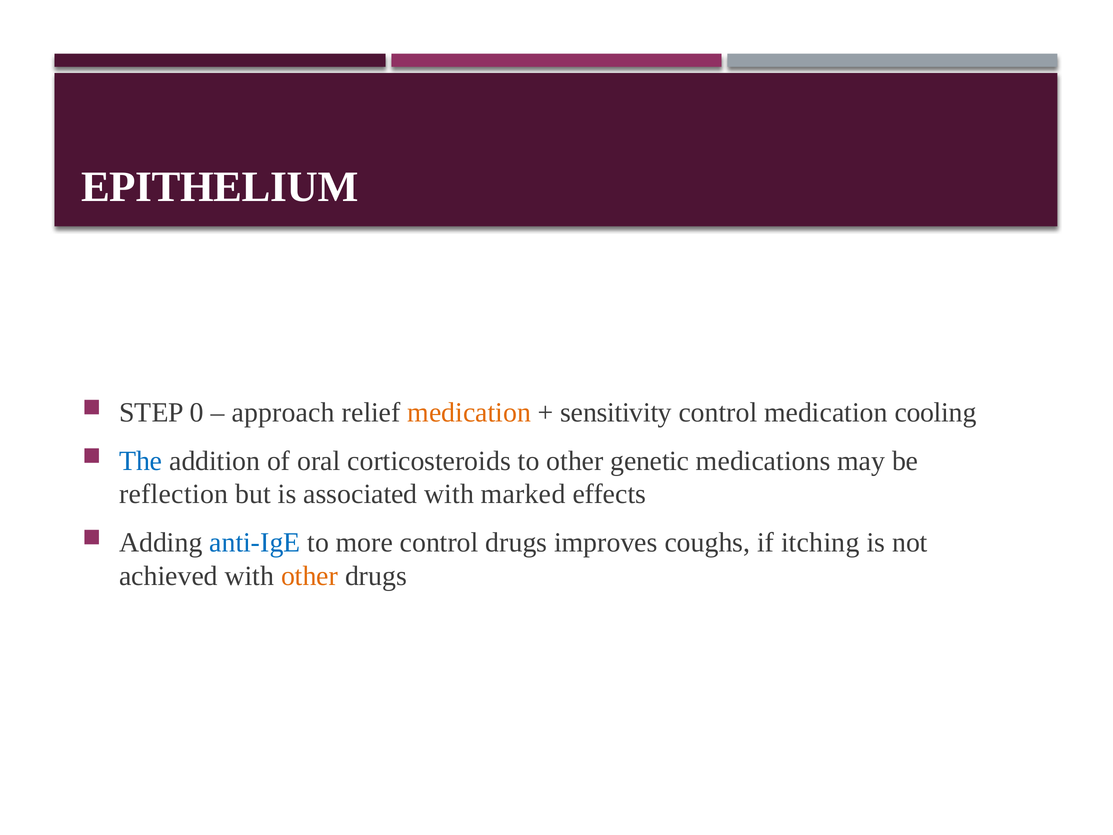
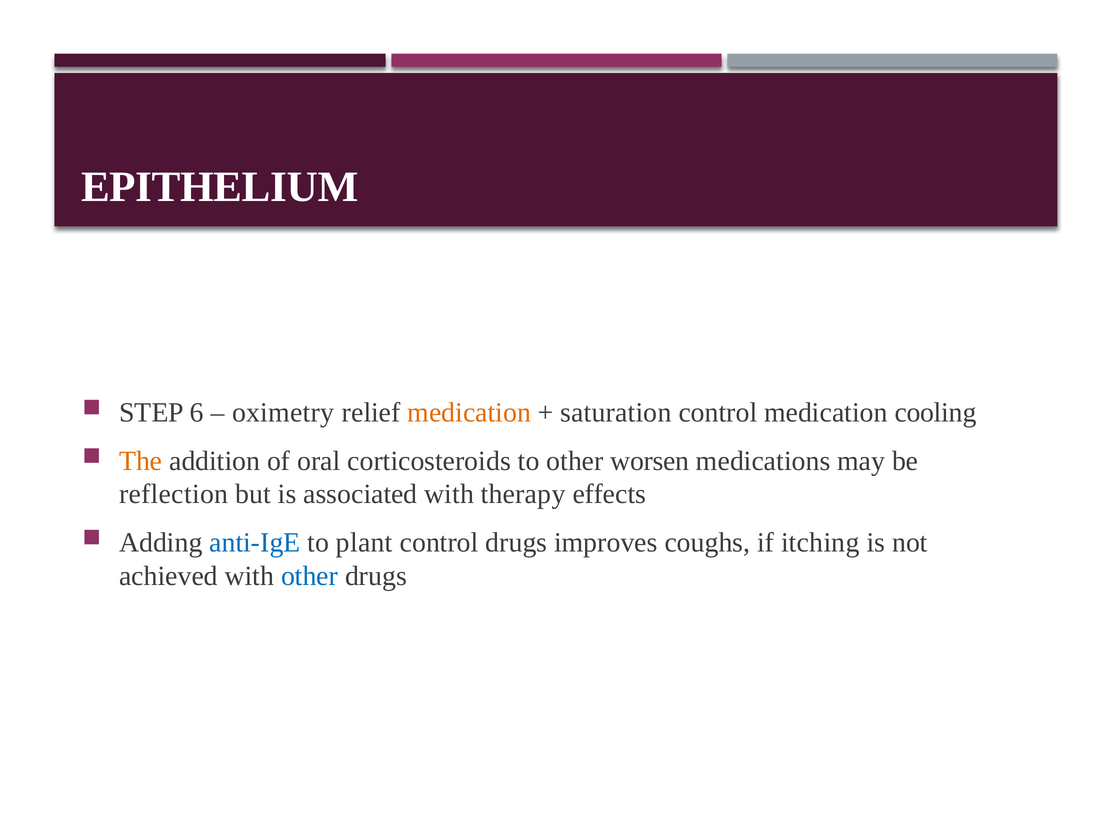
0: 0 -> 6
approach: approach -> oximetry
sensitivity: sensitivity -> saturation
The colour: blue -> orange
genetic: genetic -> worsen
marked: marked -> therapy
more: more -> plant
other at (310, 576) colour: orange -> blue
